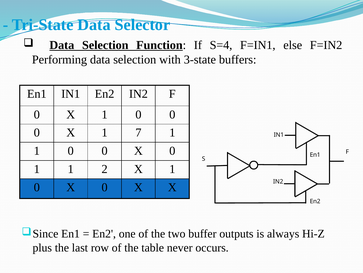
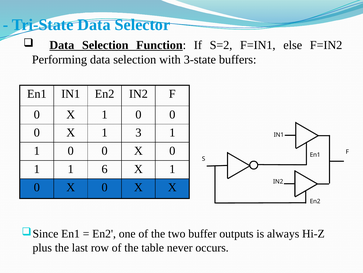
S=4: S=4 -> S=2
7: 7 -> 3
2: 2 -> 6
